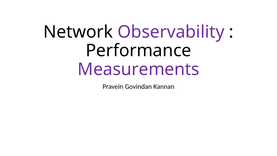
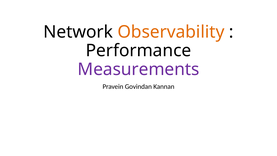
Observability colour: purple -> orange
